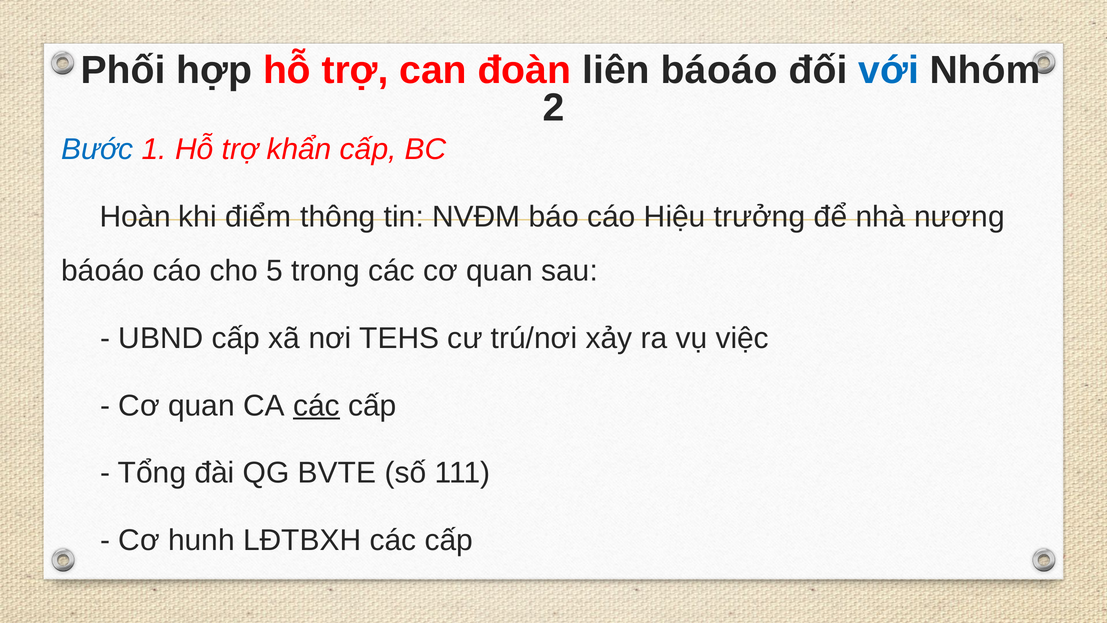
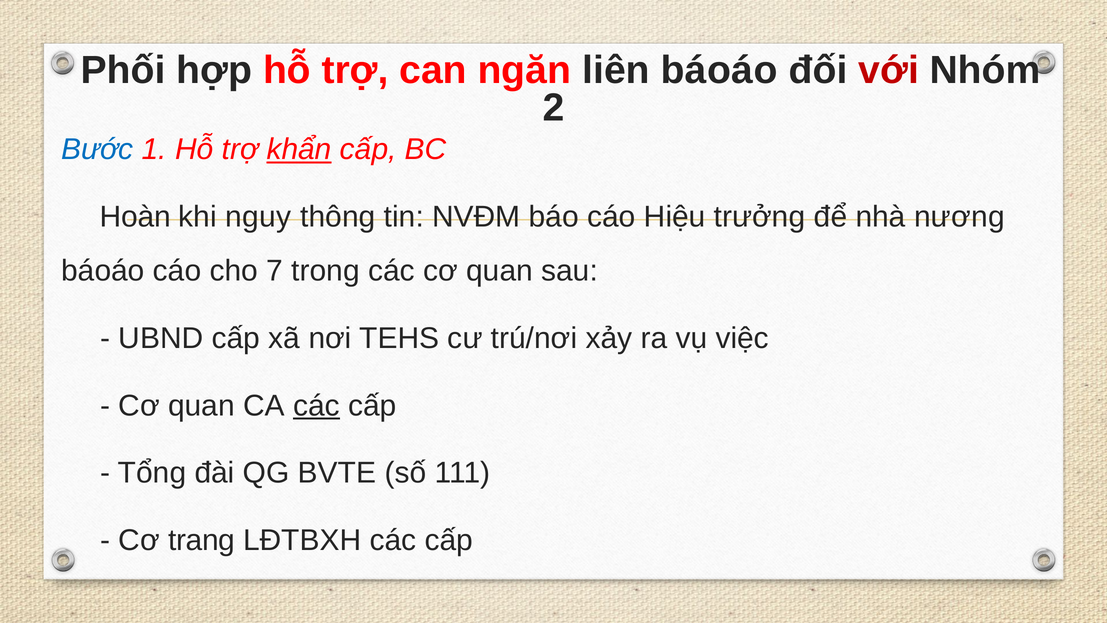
đoàn: đoàn -> ngăn
với colour: blue -> red
khẩn underline: none -> present
điểm: điểm -> nguy
5: 5 -> 7
hunh: hunh -> trang
